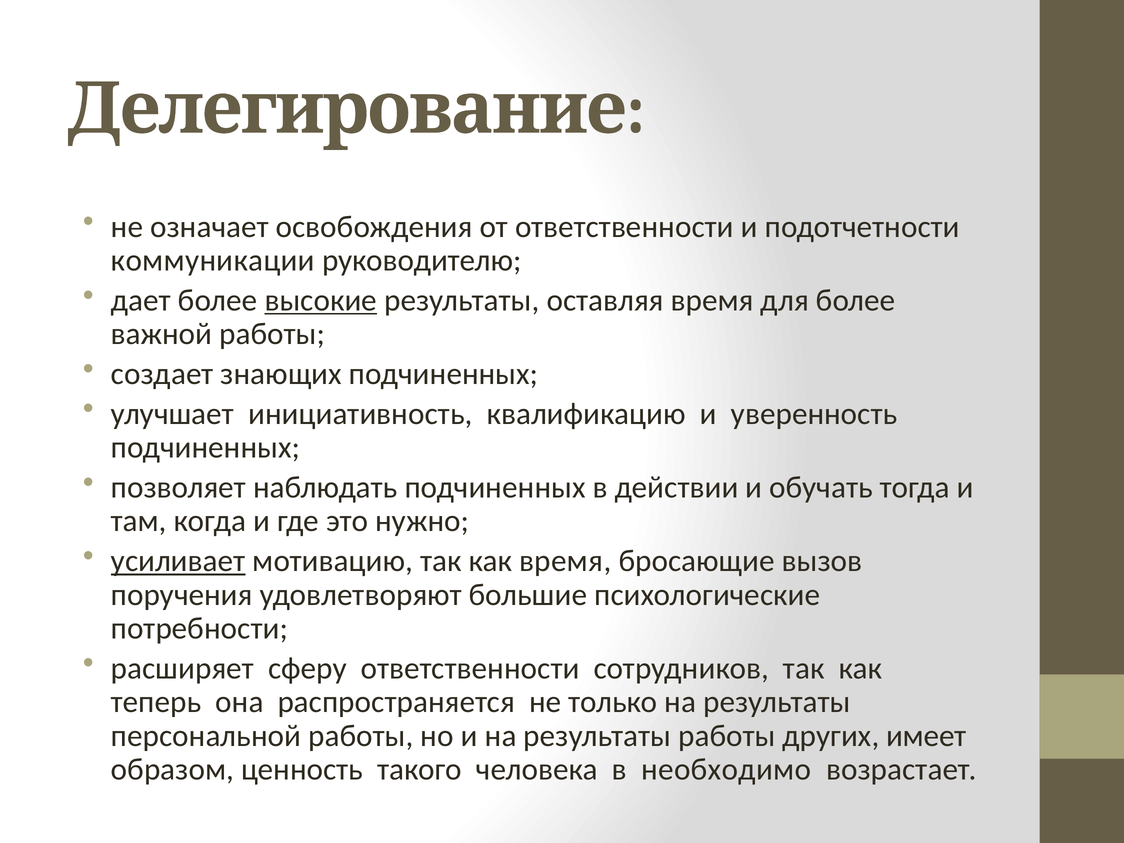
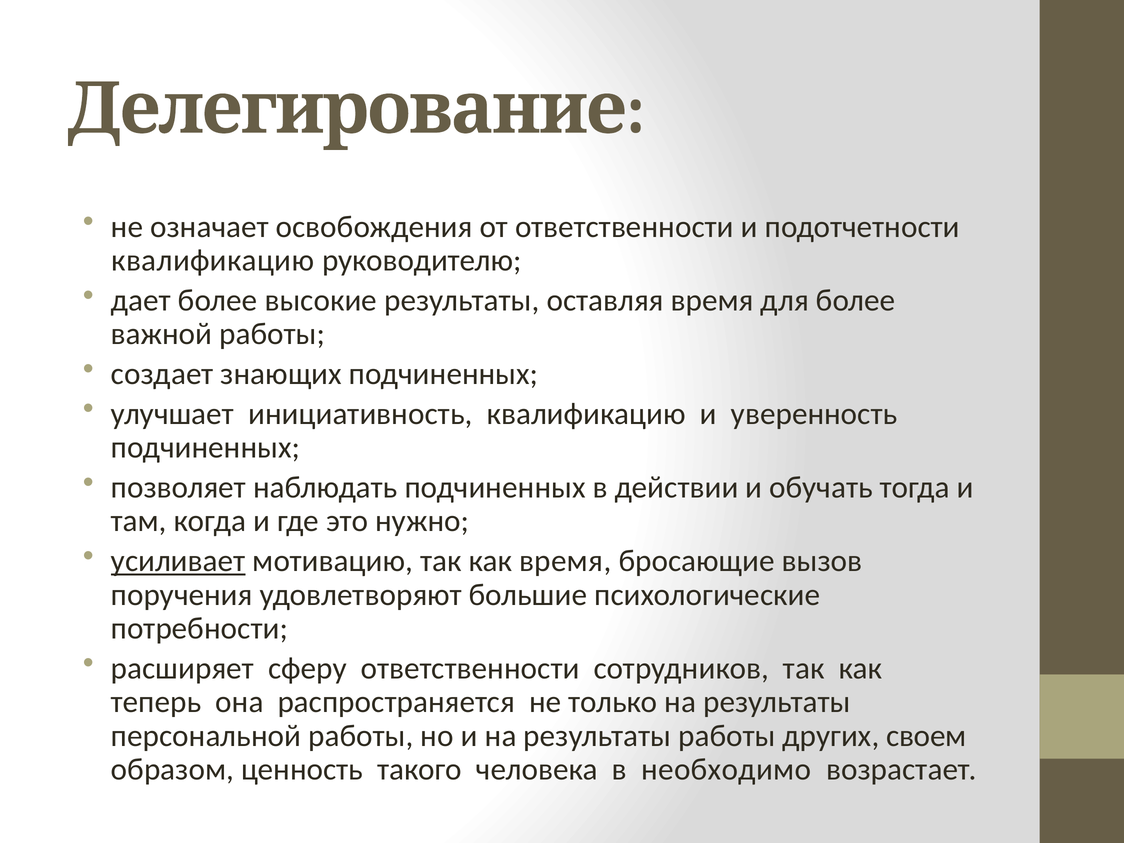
коммуникации at (213, 260): коммуникации -> квалификацию
высокие underline: present -> none
имеет: имеет -> своем
